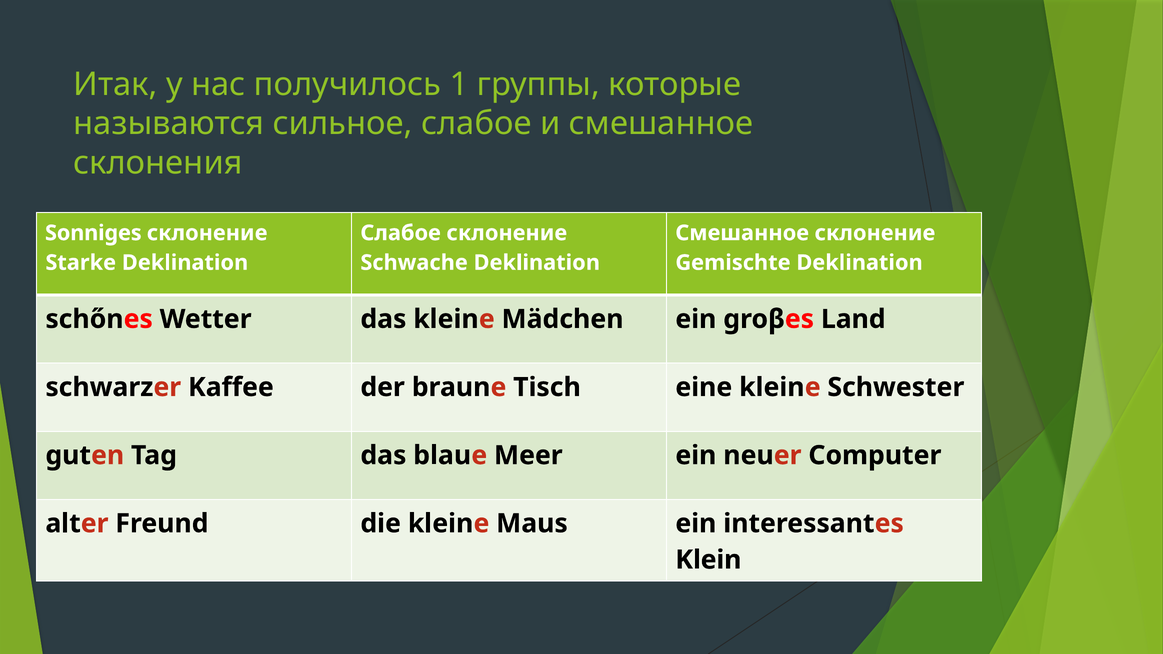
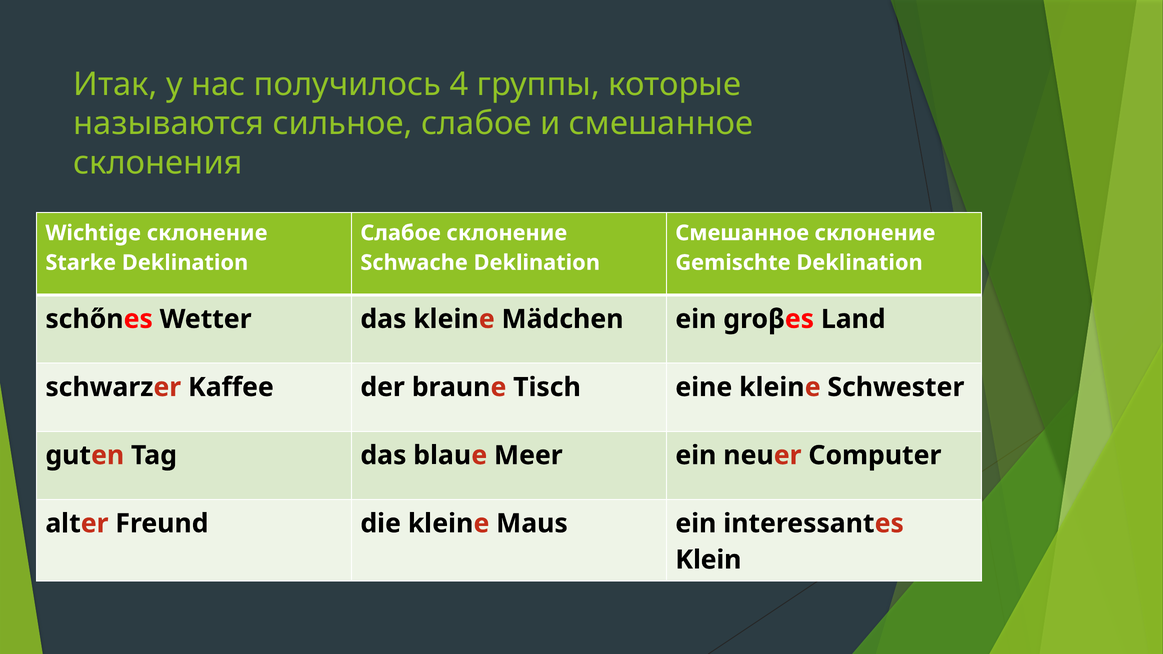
1: 1 -> 4
Sonniges: Sonniges -> Wichtige
